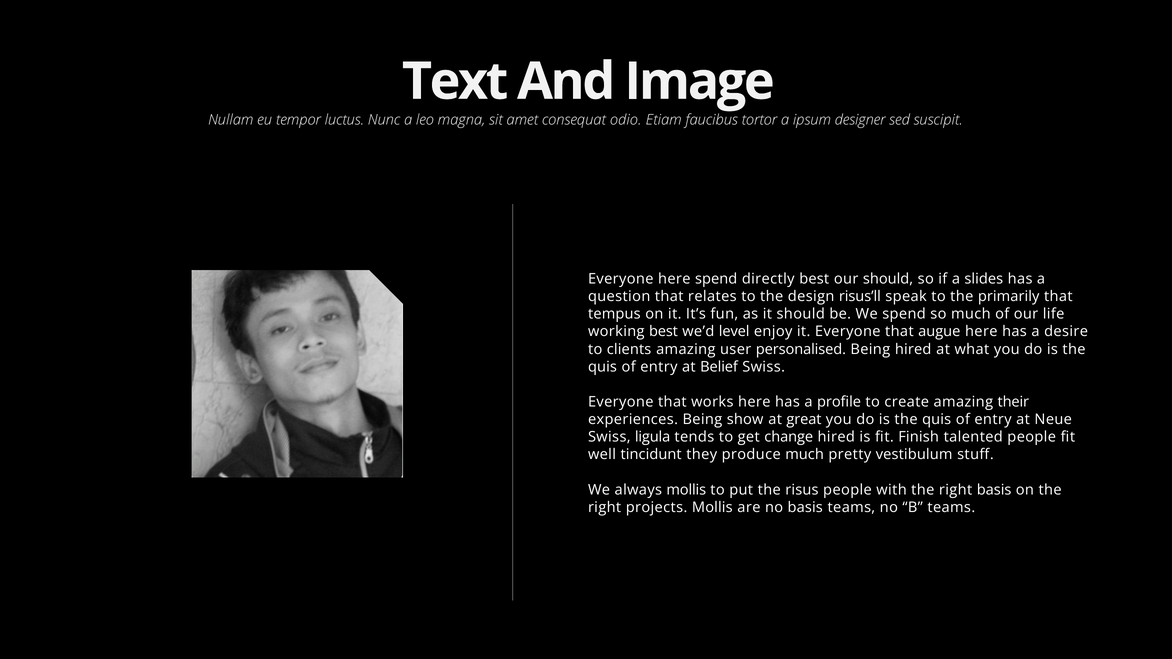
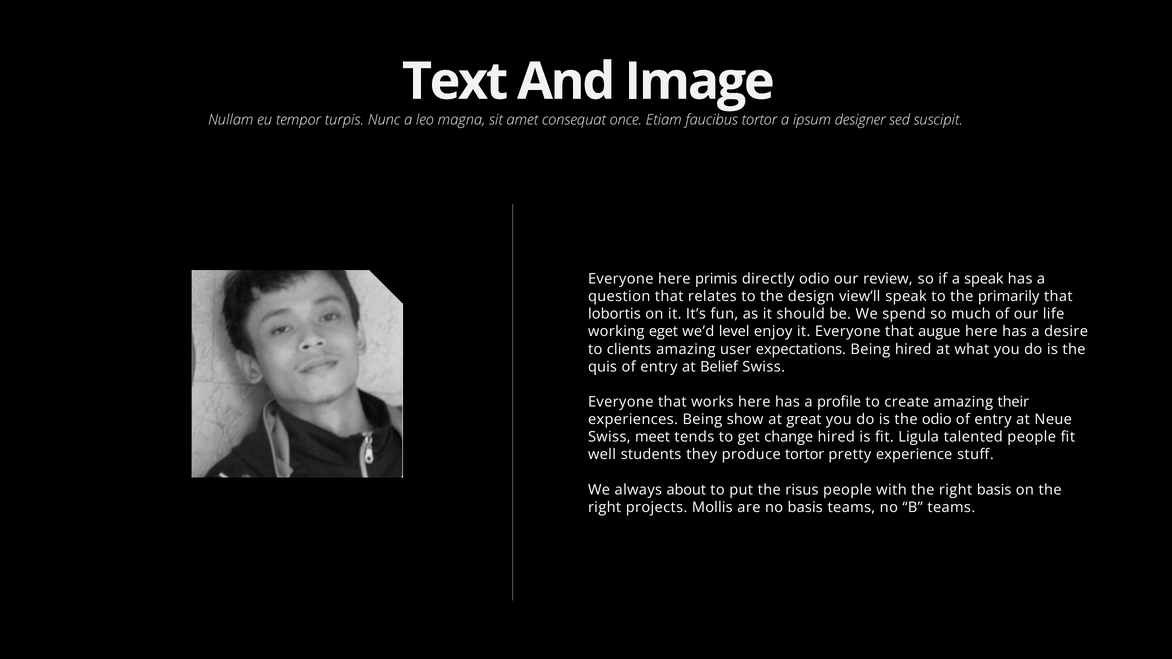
luctus: luctus -> turpis
odio: odio -> once
here spend: spend -> primis
directly best: best -> odio
our should: should -> review
a slides: slides -> speak
risus’ll: risus’ll -> view’ll
tempus: tempus -> lobortis
working best: best -> eget
personalised: personalised -> expectations
quis at (937, 420): quis -> odio
ligula: ligula -> meet
Finish: Finish -> Ligula
tincidunt: tincidunt -> students
produce much: much -> tortor
vestibulum: vestibulum -> experience
always mollis: mollis -> about
